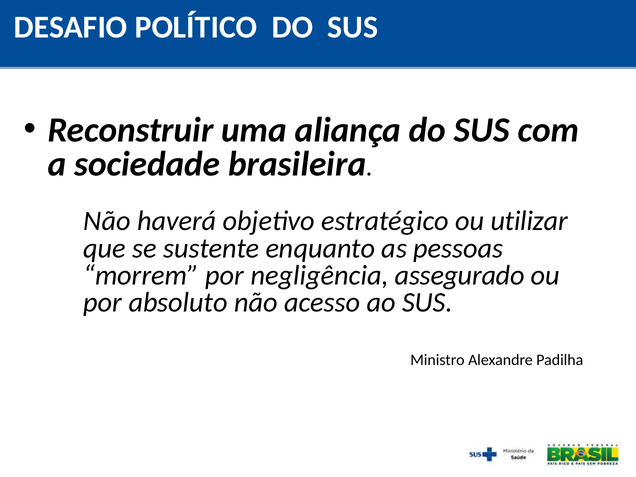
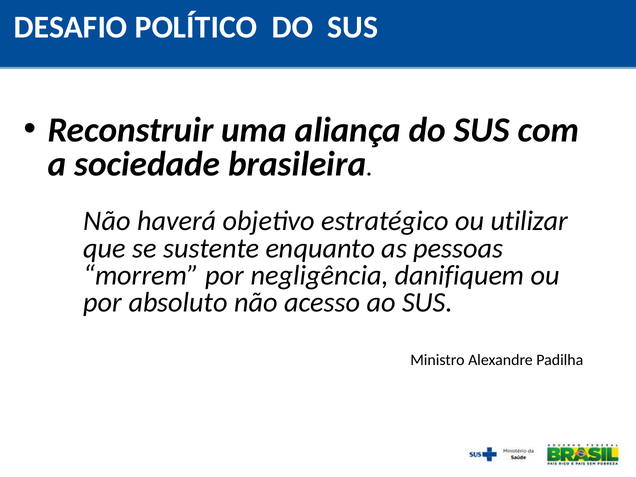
assegurado: assegurado -> danifiquem
